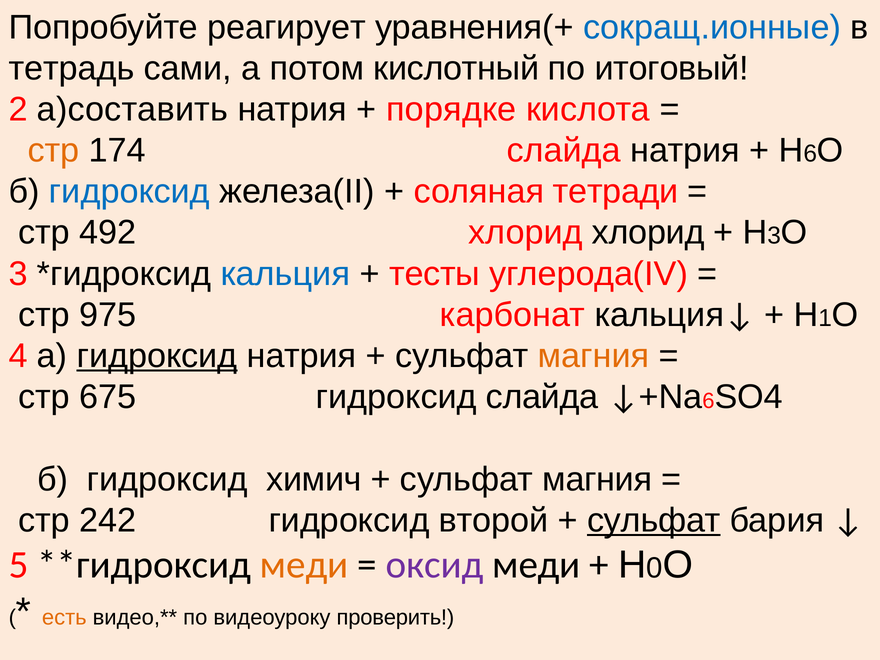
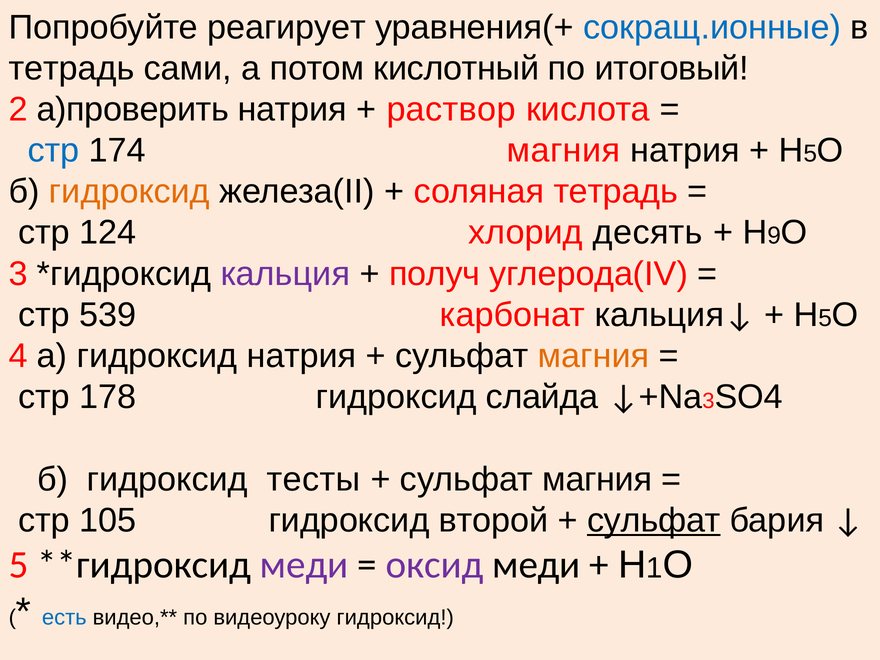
а)составить: а)составить -> а)проверить
порядке: порядке -> раствор
стр at (53, 150) colour: orange -> blue
174 слайда: слайда -> магния
6 at (810, 154): 6 -> 5
гидроксид at (129, 192) colour: blue -> orange
соляная тетради: тетради -> тетрадь
492: 492 -> 124
хлорид хлорид: хлорид -> десять
3 at (774, 236): 3 -> 9
кальция colour: blue -> purple
тесты: тесты -> получ
975: 975 -> 539
1 at (825, 318): 1 -> 5
гидроксид at (157, 356) underline: present -> none
675: 675 -> 178
6 at (708, 401): 6 -> 3
химич: химич -> тесты
242: 242 -> 105
меди at (304, 565) colour: orange -> purple
0: 0 -> 1
есть colour: orange -> blue
видеоуроку проверить: проверить -> гидроксид
